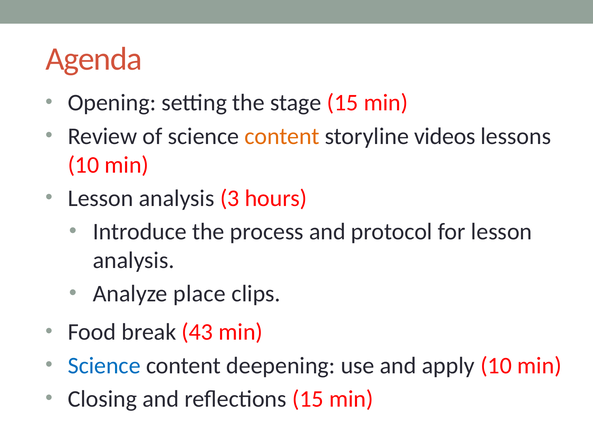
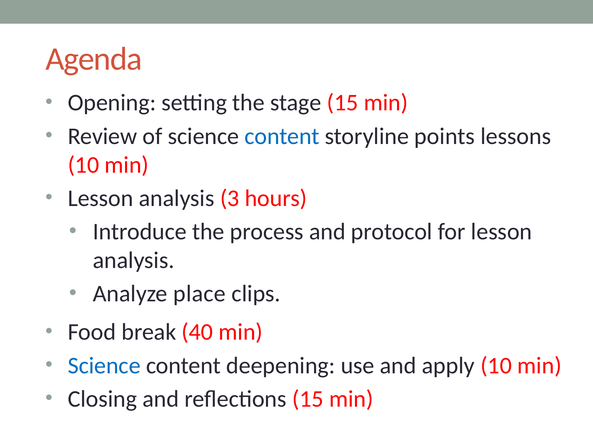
content at (282, 136) colour: orange -> blue
videos: videos -> points
43: 43 -> 40
